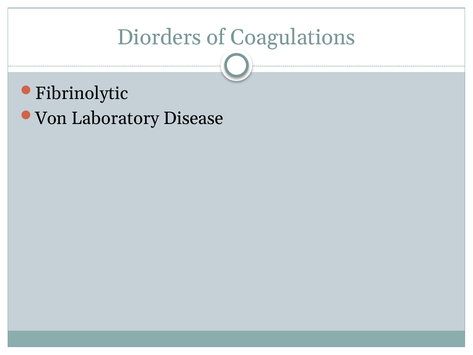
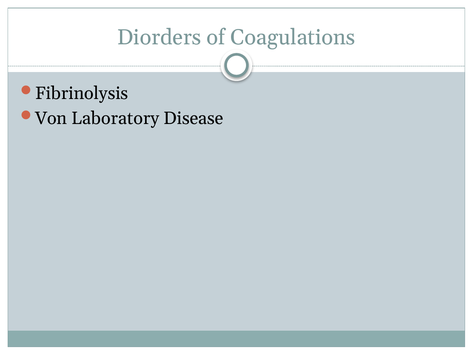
Fibrinolytic: Fibrinolytic -> Fibrinolysis
